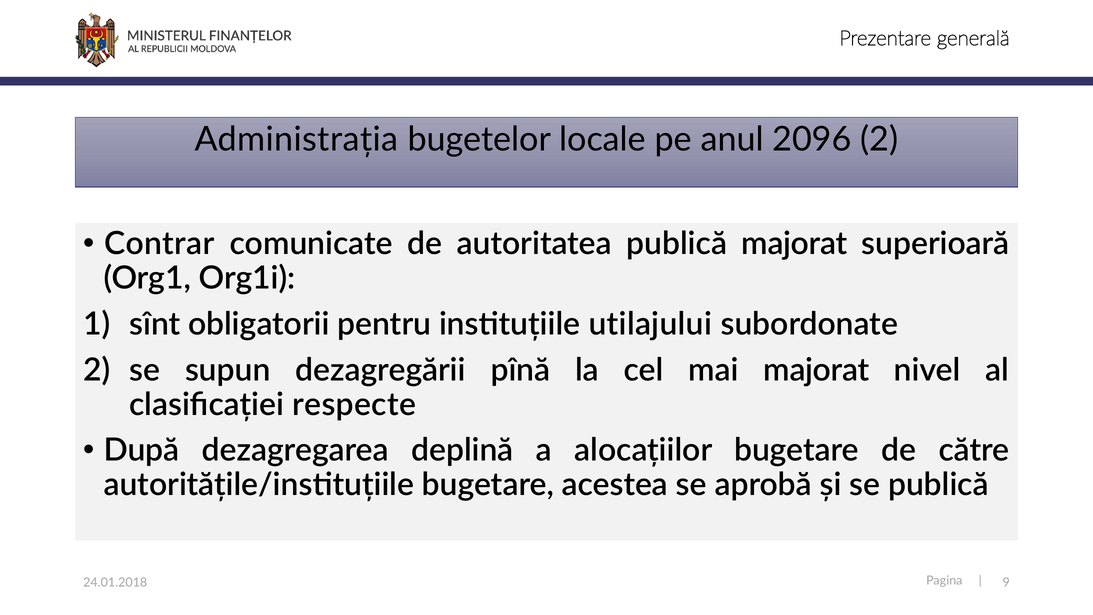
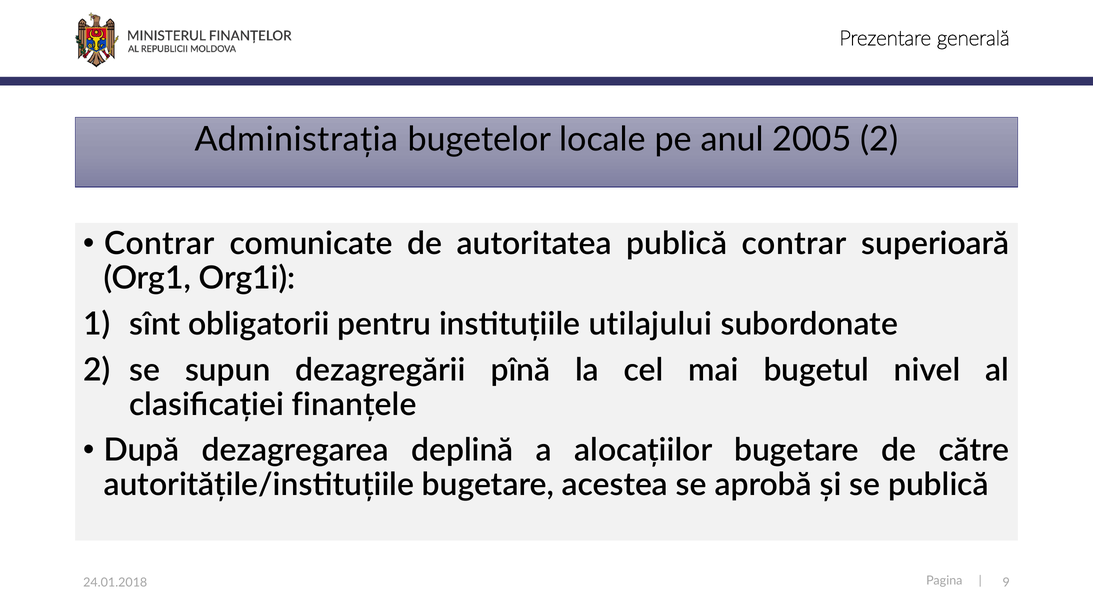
2096: 2096 -> 2005
publică majorat: majorat -> contrar
mai majorat: majorat -> bugetul
respecte: respecte -> finanțele
